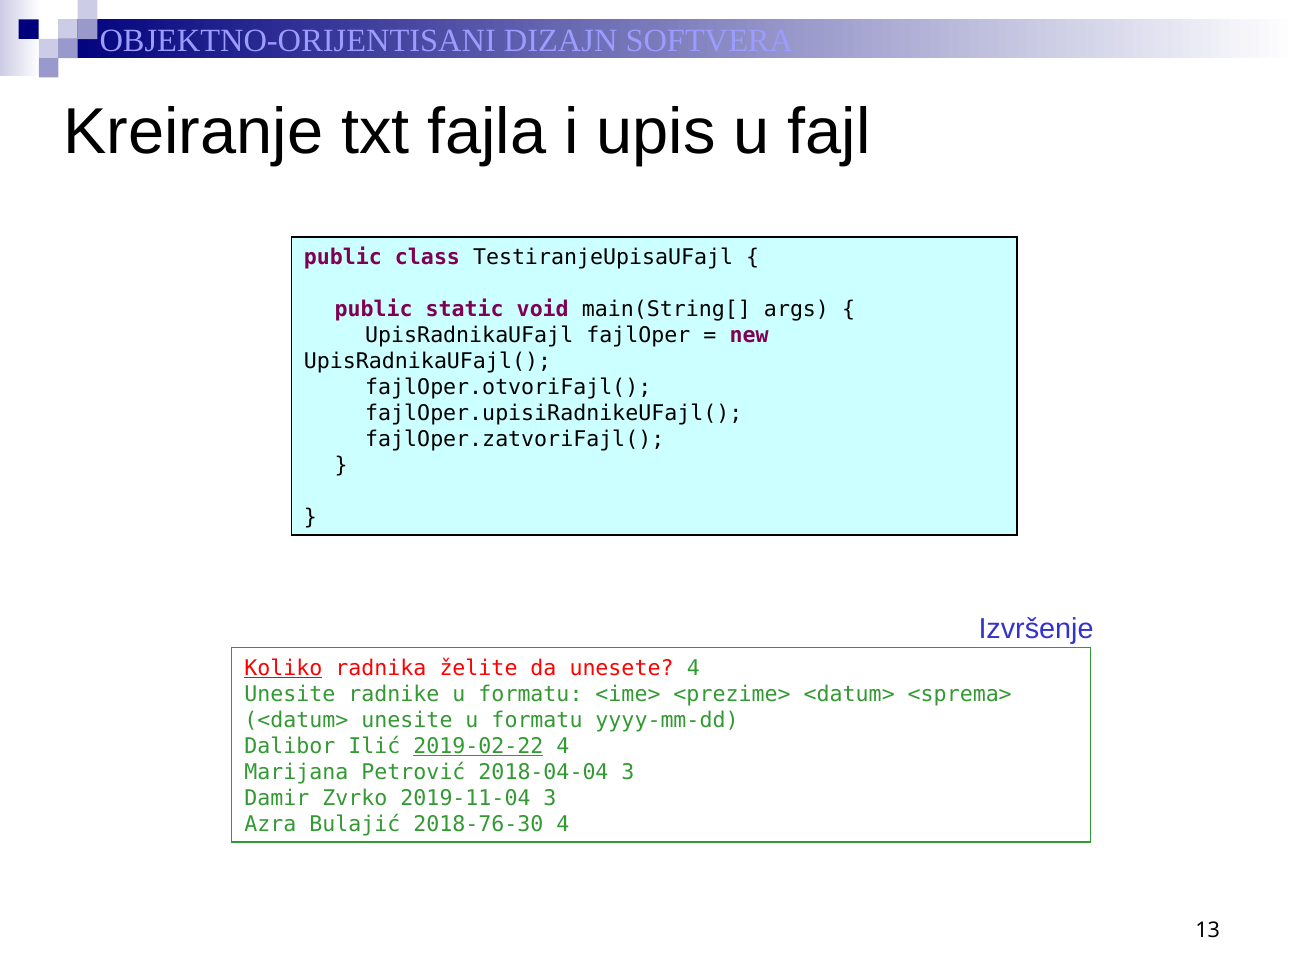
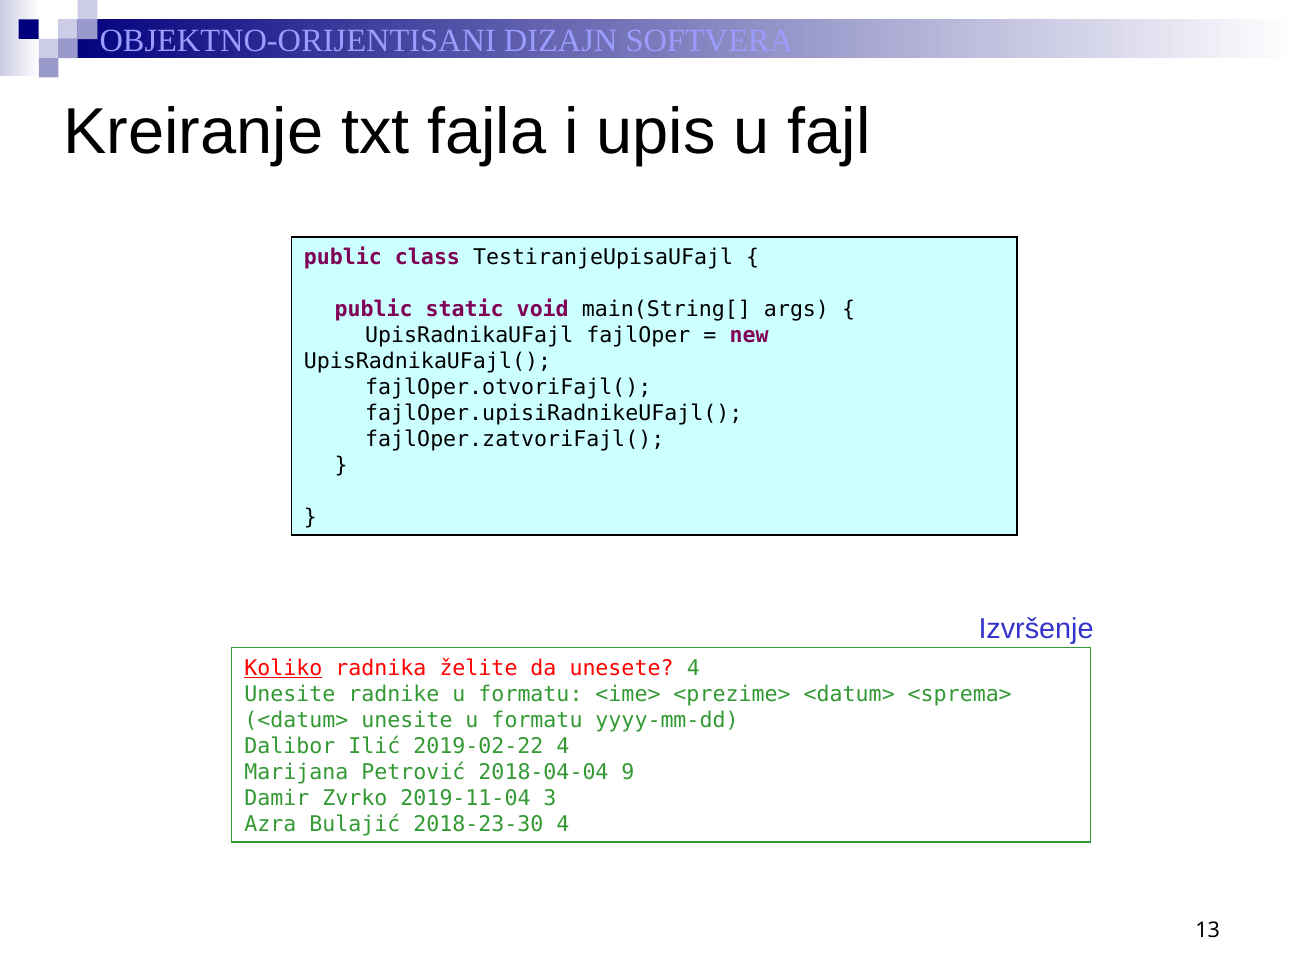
2019-02-22 underline: present -> none
2018-04-04 3: 3 -> 9
2018-76-30: 2018-76-30 -> 2018-23-30
